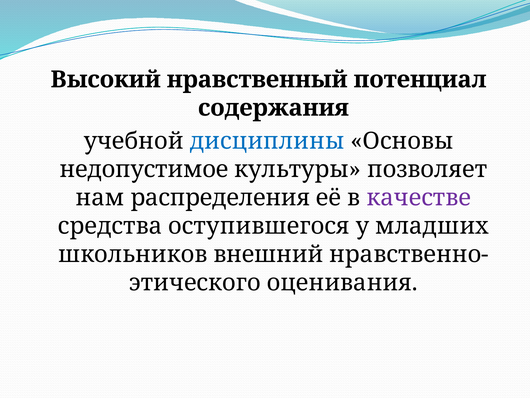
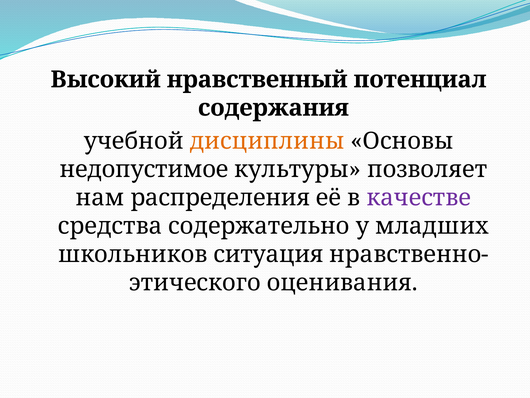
дисциплины colour: blue -> orange
оступившегося: оступившегося -> содержательно
внешний: внешний -> ситуация
